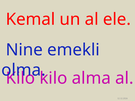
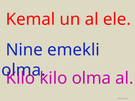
kilo alma: alma -> olma
